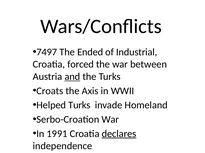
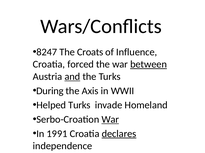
7497: 7497 -> 8247
Ended: Ended -> Croats
Industrial: Industrial -> Influence
between underline: none -> present
Croats: Croats -> During
War at (110, 120) underline: none -> present
